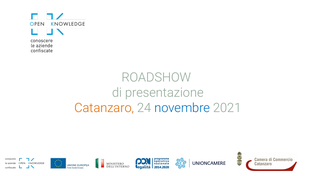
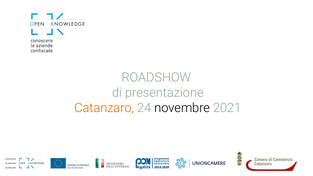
novembre colour: blue -> black
